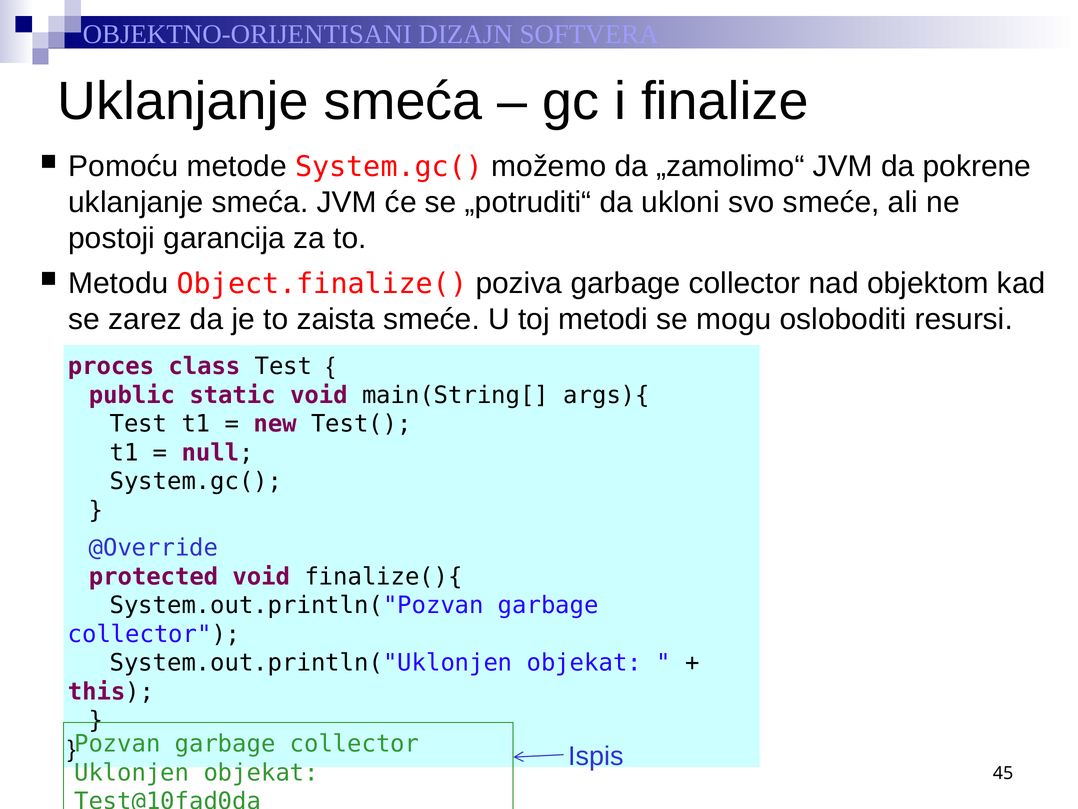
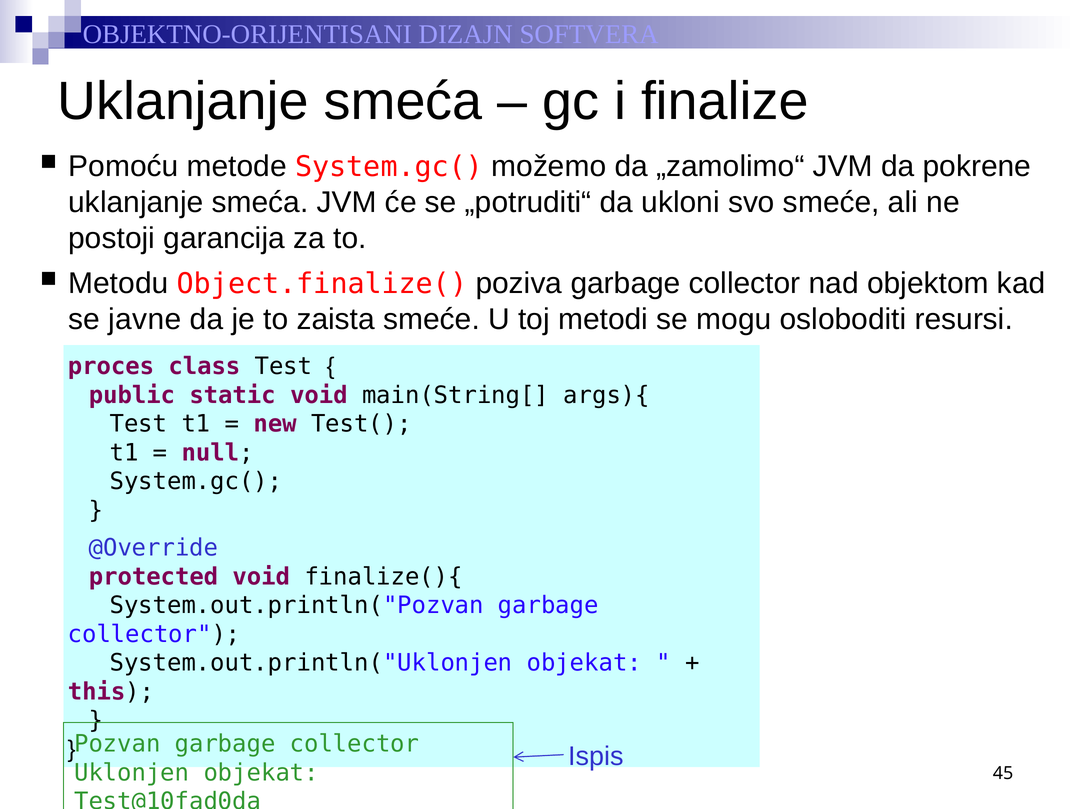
zarez: zarez -> javne
